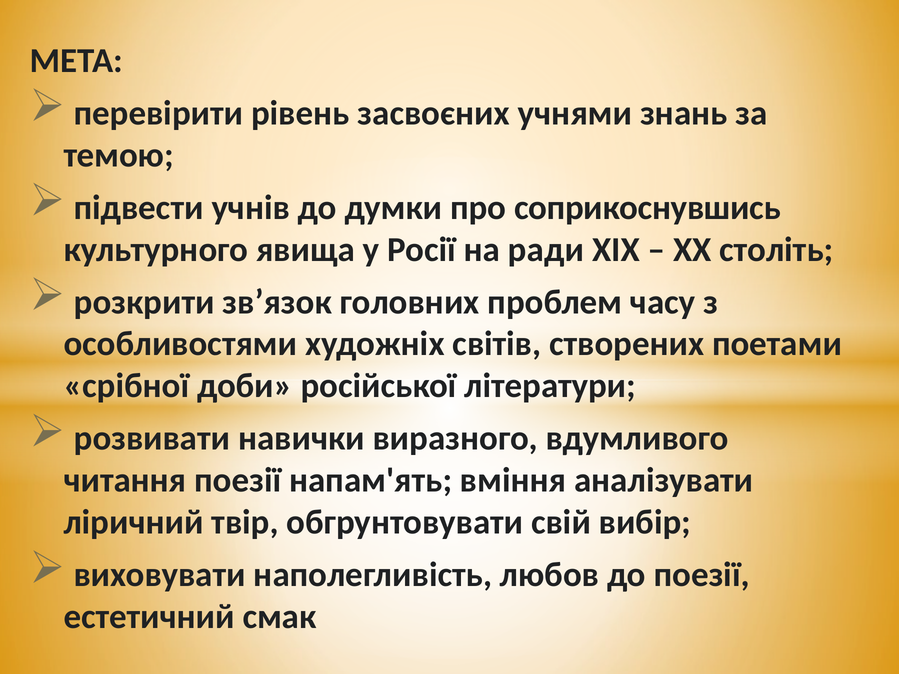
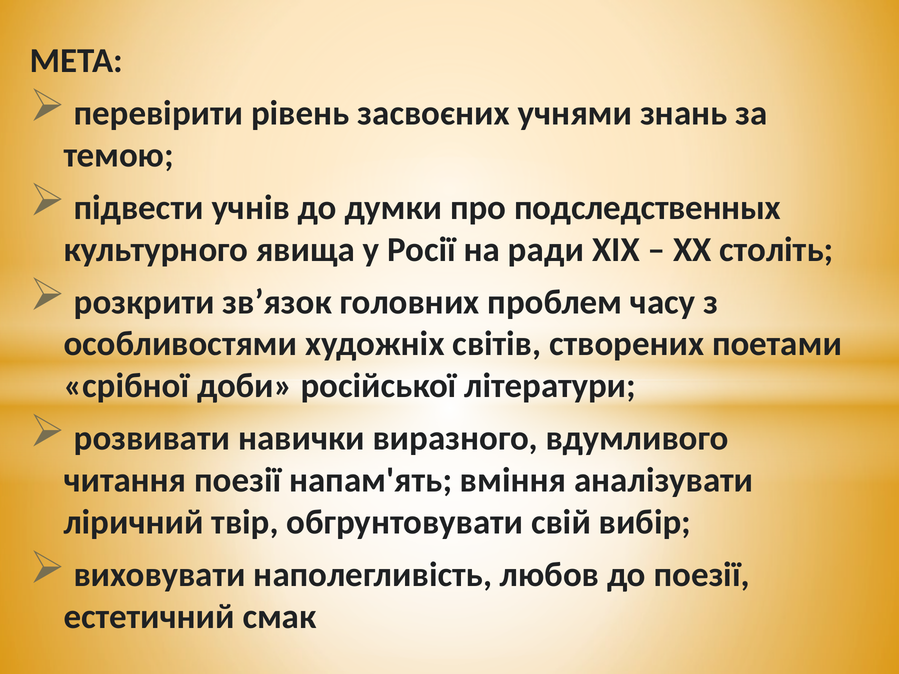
соприкоснувшись: соприкоснувшись -> подследственных
